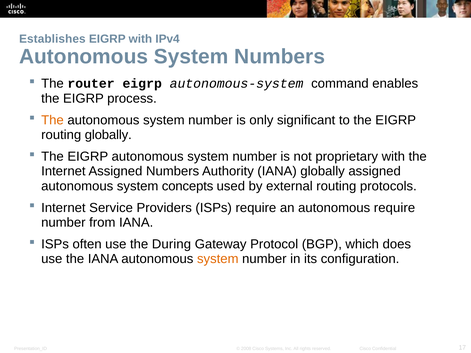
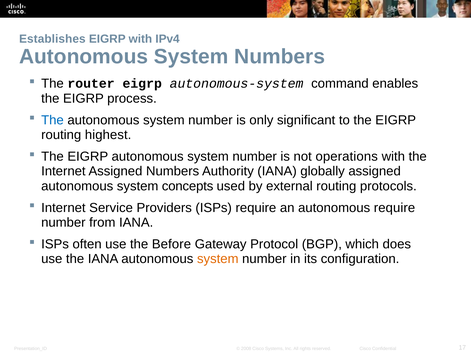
The at (52, 120) colour: orange -> blue
routing globally: globally -> highest
proprietary: proprietary -> operations
During: During -> Before
